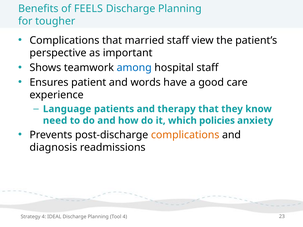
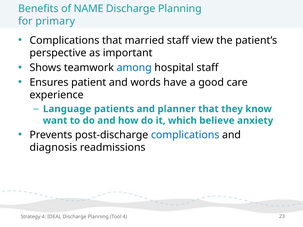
FEELS: FEELS -> NAME
tougher: tougher -> primary
therapy: therapy -> planner
need: need -> want
policies: policies -> believe
complications at (185, 135) colour: orange -> blue
